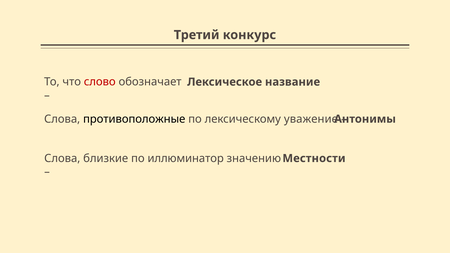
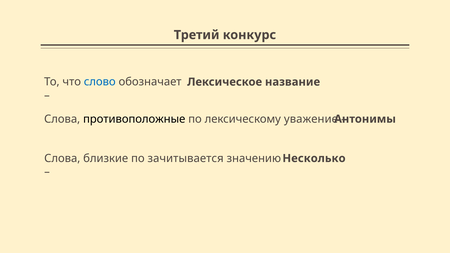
слово colour: red -> blue
иллюминатор: иллюминатор -> зачитывается
Местности: Местности -> Несколько
